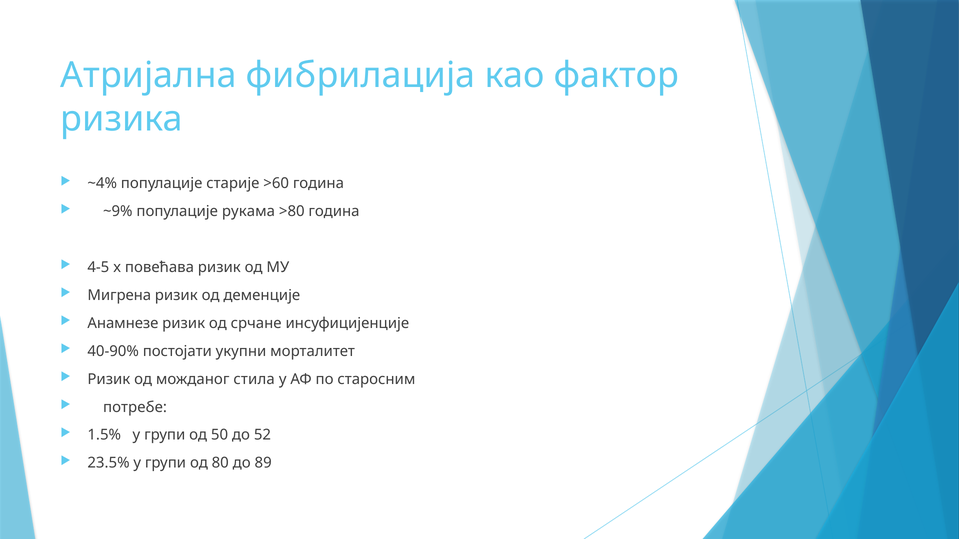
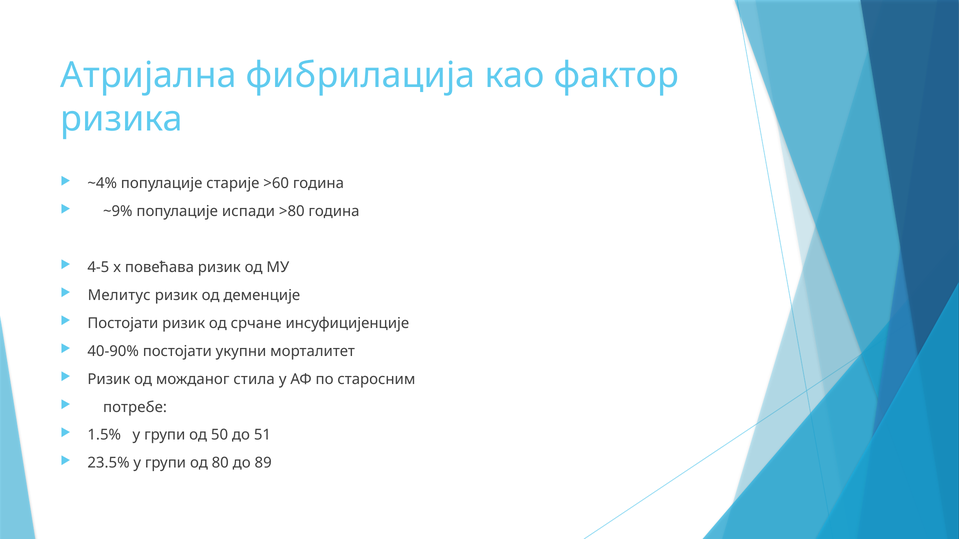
рукама: рукама -> испади
Мигрена: Мигрена -> Мелитус
Анамнезе at (123, 323): Анамнезе -> Постојати
52: 52 -> 51
